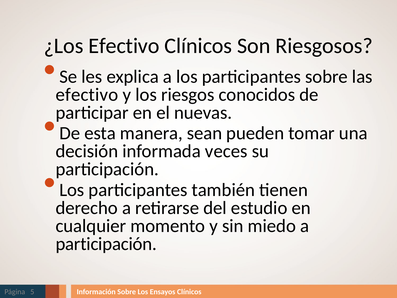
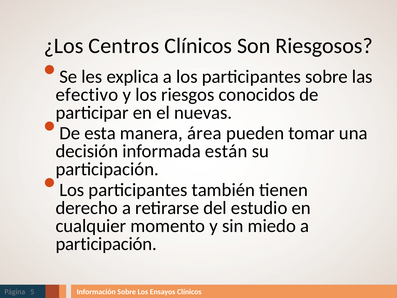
¿Los Efectivo: Efectivo -> Centros
sean: sean -> área
veces: veces -> están
